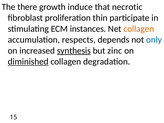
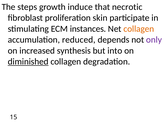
there: there -> steps
thin: thin -> skin
respects: respects -> reduced
only colour: blue -> purple
synthesis underline: present -> none
zinc: zinc -> into
